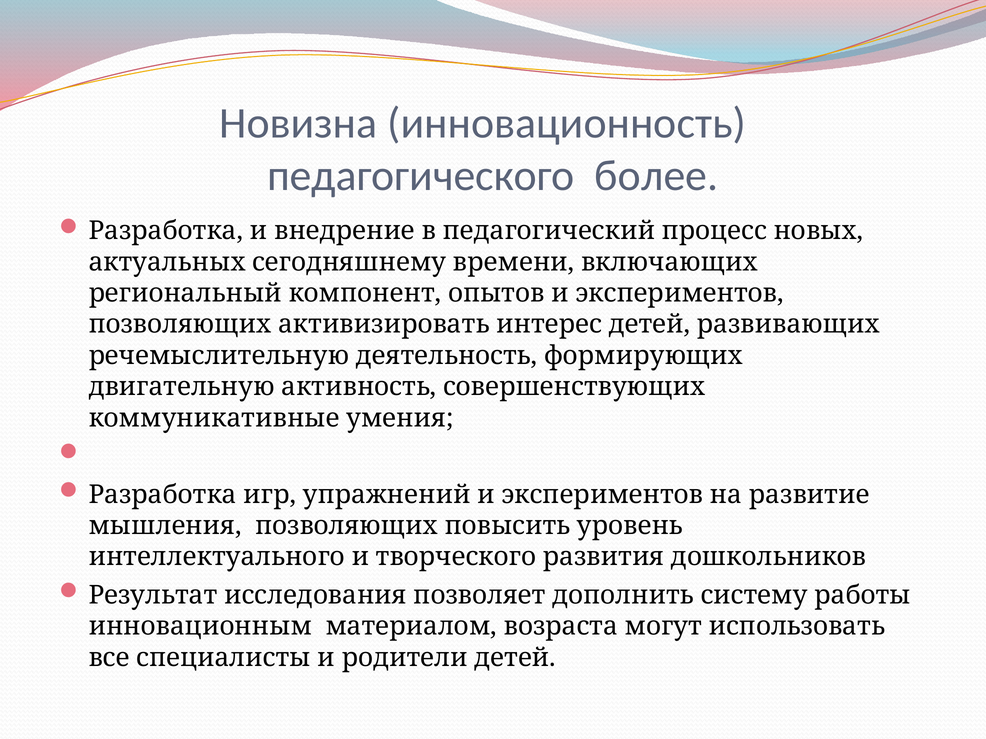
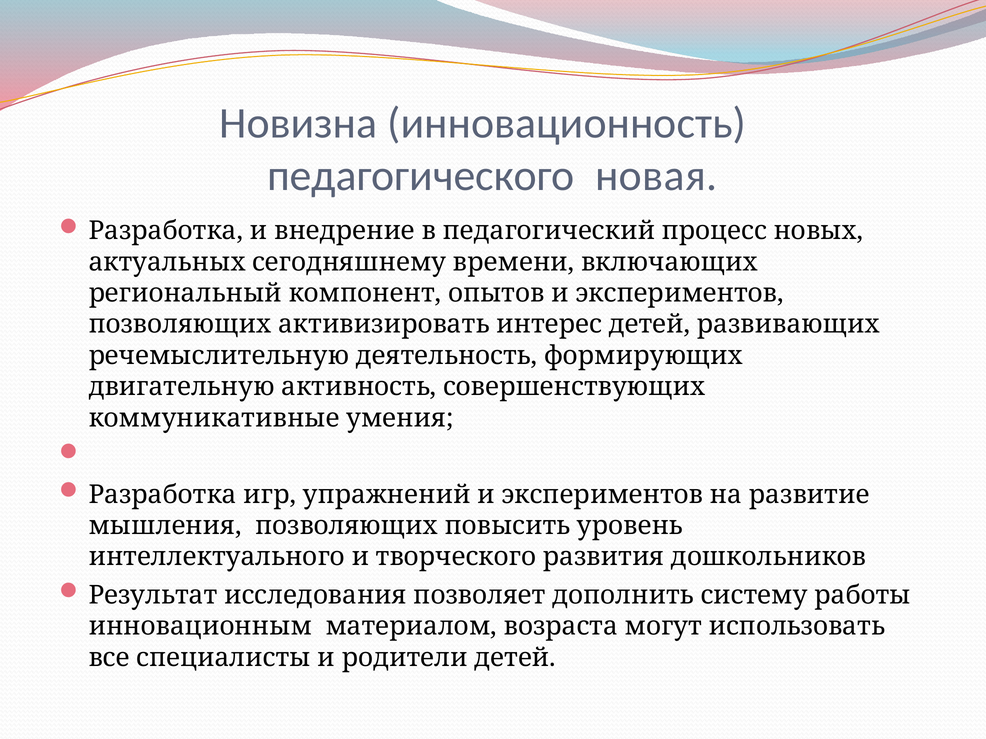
более: более -> новая
